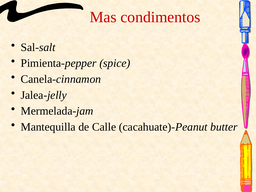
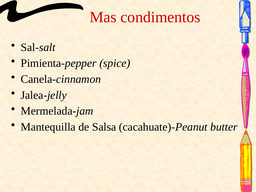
Calle: Calle -> Salsa
